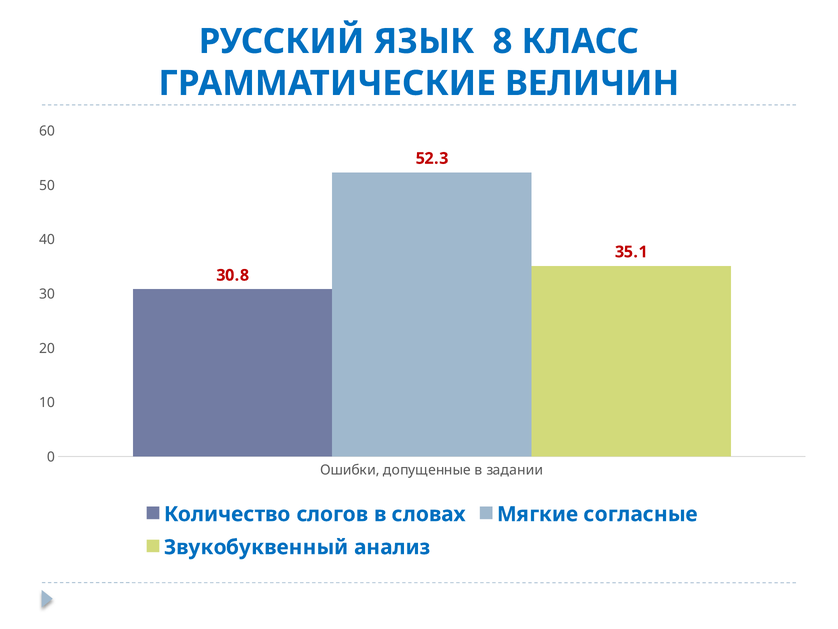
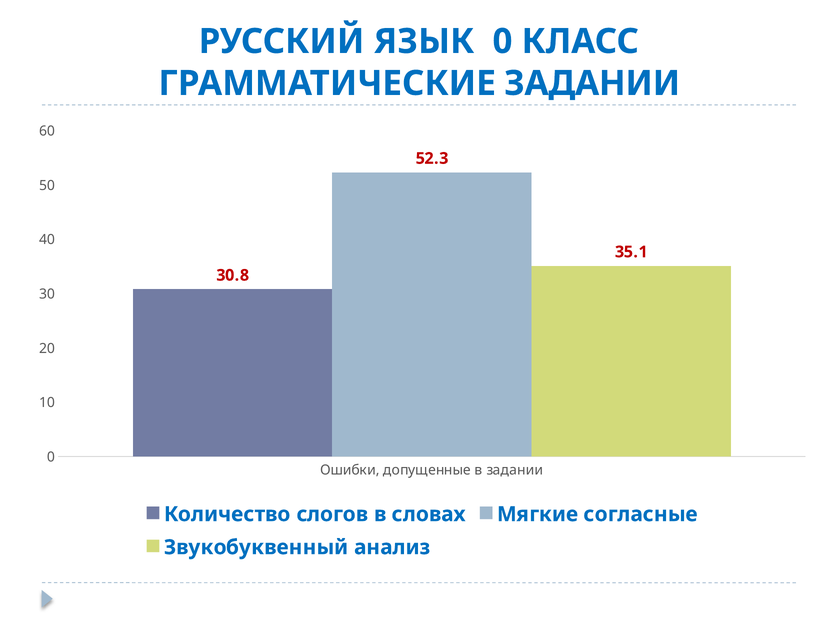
ЯЗЫК 8: 8 -> 0
ГРАММАТИЧЕСКИЕ ВЕЛИЧИН: ВЕЛИЧИН -> ЗАДАНИИ
